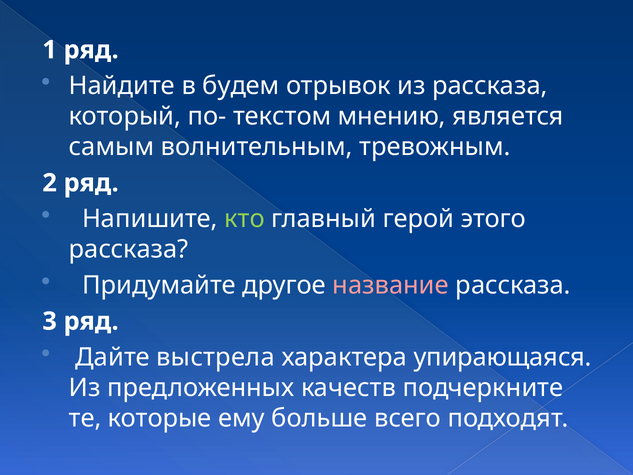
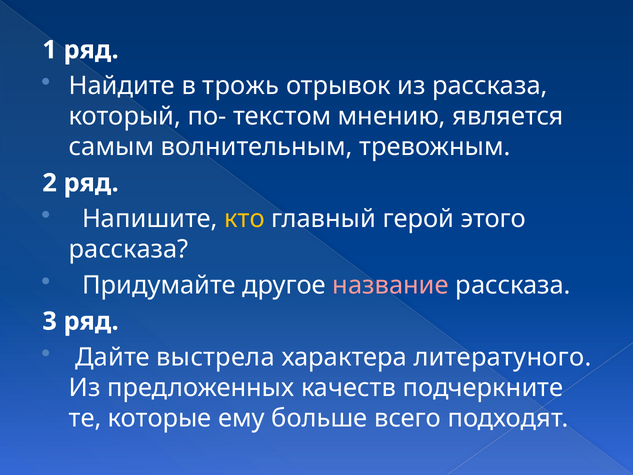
будем: будем -> трожь
кто colour: light green -> yellow
упирающаяся: упирающаяся -> литератуного
